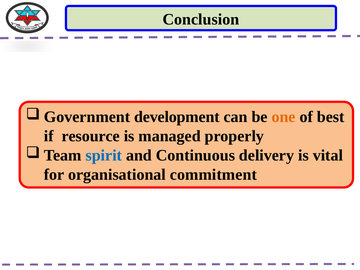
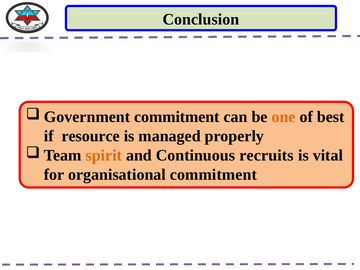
Government development: development -> commitment
spirit colour: blue -> orange
delivery: delivery -> recruits
